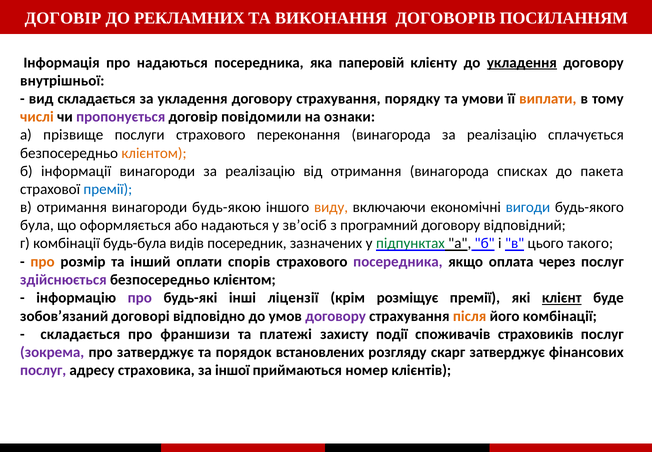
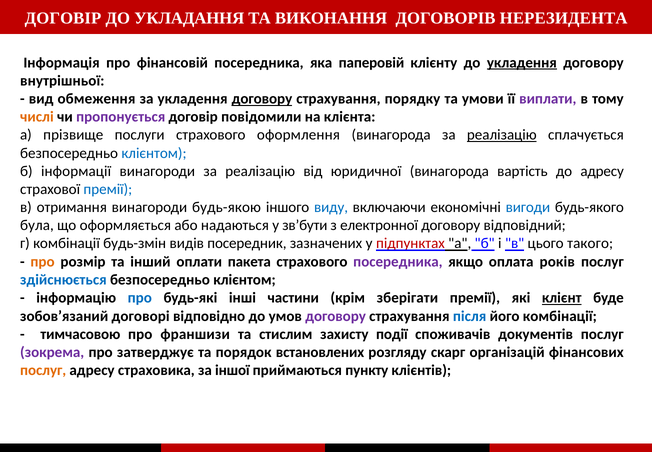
РЕКЛАМНИХ: РЕКЛАМНИХ -> УКЛАДАННЯ
ПОСИЛАННЯМ: ПОСИЛАННЯМ -> НЕРЕЗИДЕНТА
про надаються: надаються -> фінансовій
вид складається: складається -> обмеження
договору at (262, 99) underline: none -> present
виплати colour: orange -> purple
ознаки: ознаки -> клієнта
переконання: переконання -> оформлення
реалізацію at (502, 135) underline: none -> present
клієнтом at (154, 153) colour: orange -> blue
від отримання: отримання -> юридичної
списках: списках -> вартість
до пакета: пакета -> адресу
виду colour: orange -> blue
зв’осіб: зв’осіб -> зв’бути
програмний: програмний -> електронної
будь-була: будь-була -> будь-змін
підпунктах colour: green -> red
спорів: спорів -> пакета
через: через -> років
здійснюється colour: purple -> blue
про at (140, 298) colour: purple -> blue
ліцензії: ліцензії -> частини
розміщує: розміщує -> зберігати
після colour: orange -> blue
складається at (80, 334): складається -> тимчасовою
платежі: платежі -> стислим
страховиків: страховиків -> документів
скарг затверджує: затверджує -> організацій
послуг at (43, 370) colour: purple -> orange
номер: номер -> пункту
